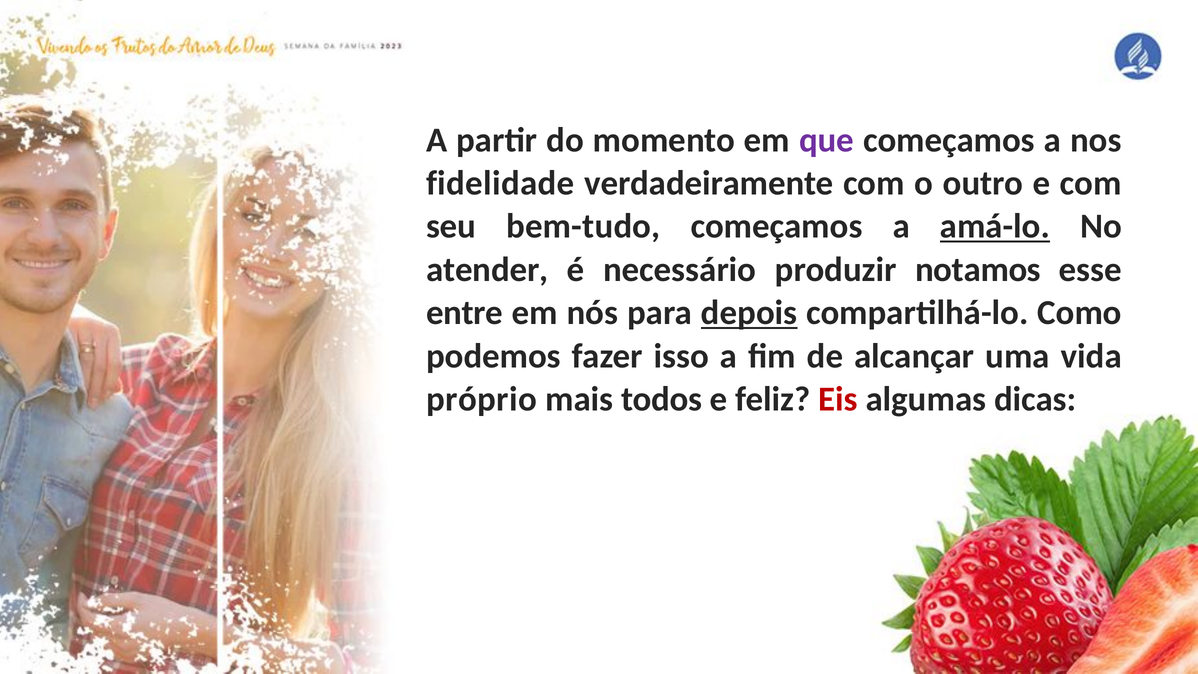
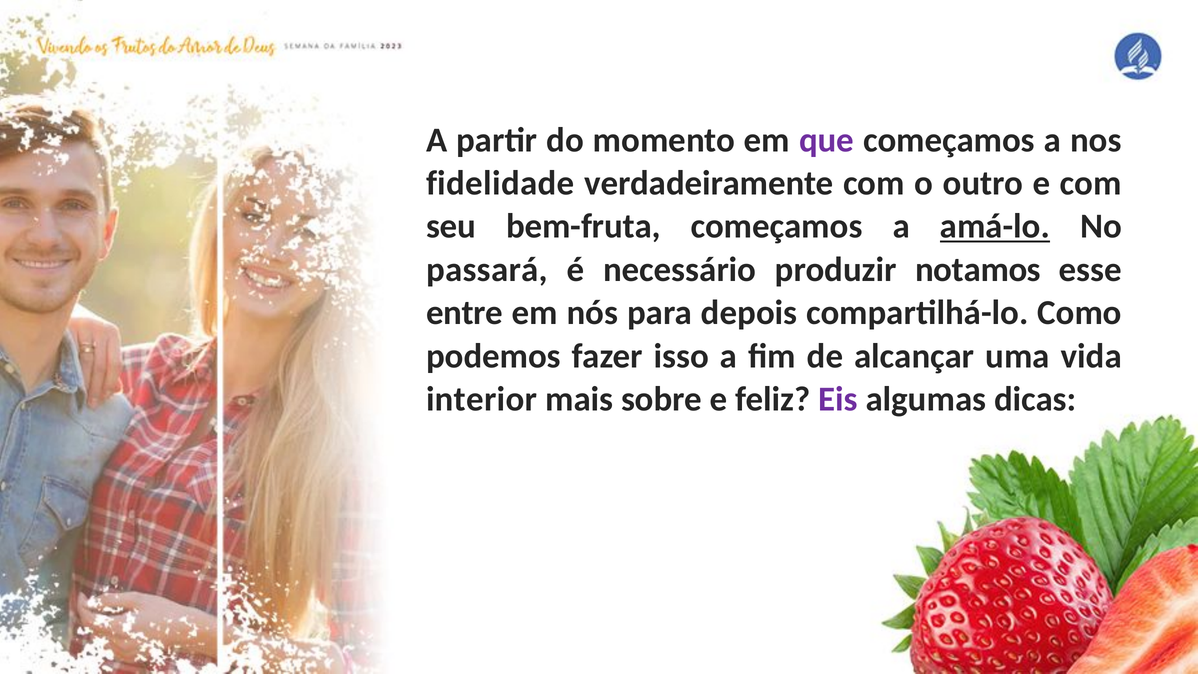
bem-tudo: bem-tudo -> bem-fruta
atender: atender -> passará
depois underline: present -> none
próprio: próprio -> interior
todos: todos -> sobre
Eis colour: red -> purple
